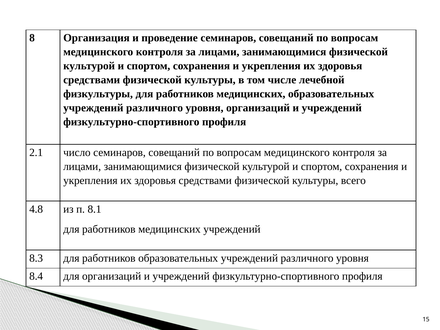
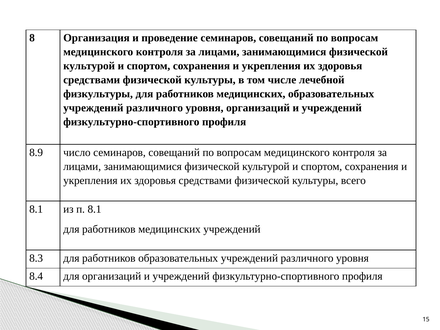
2.1: 2.1 -> 8.9
4.8 at (36, 209): 4.8 -> 8.1
